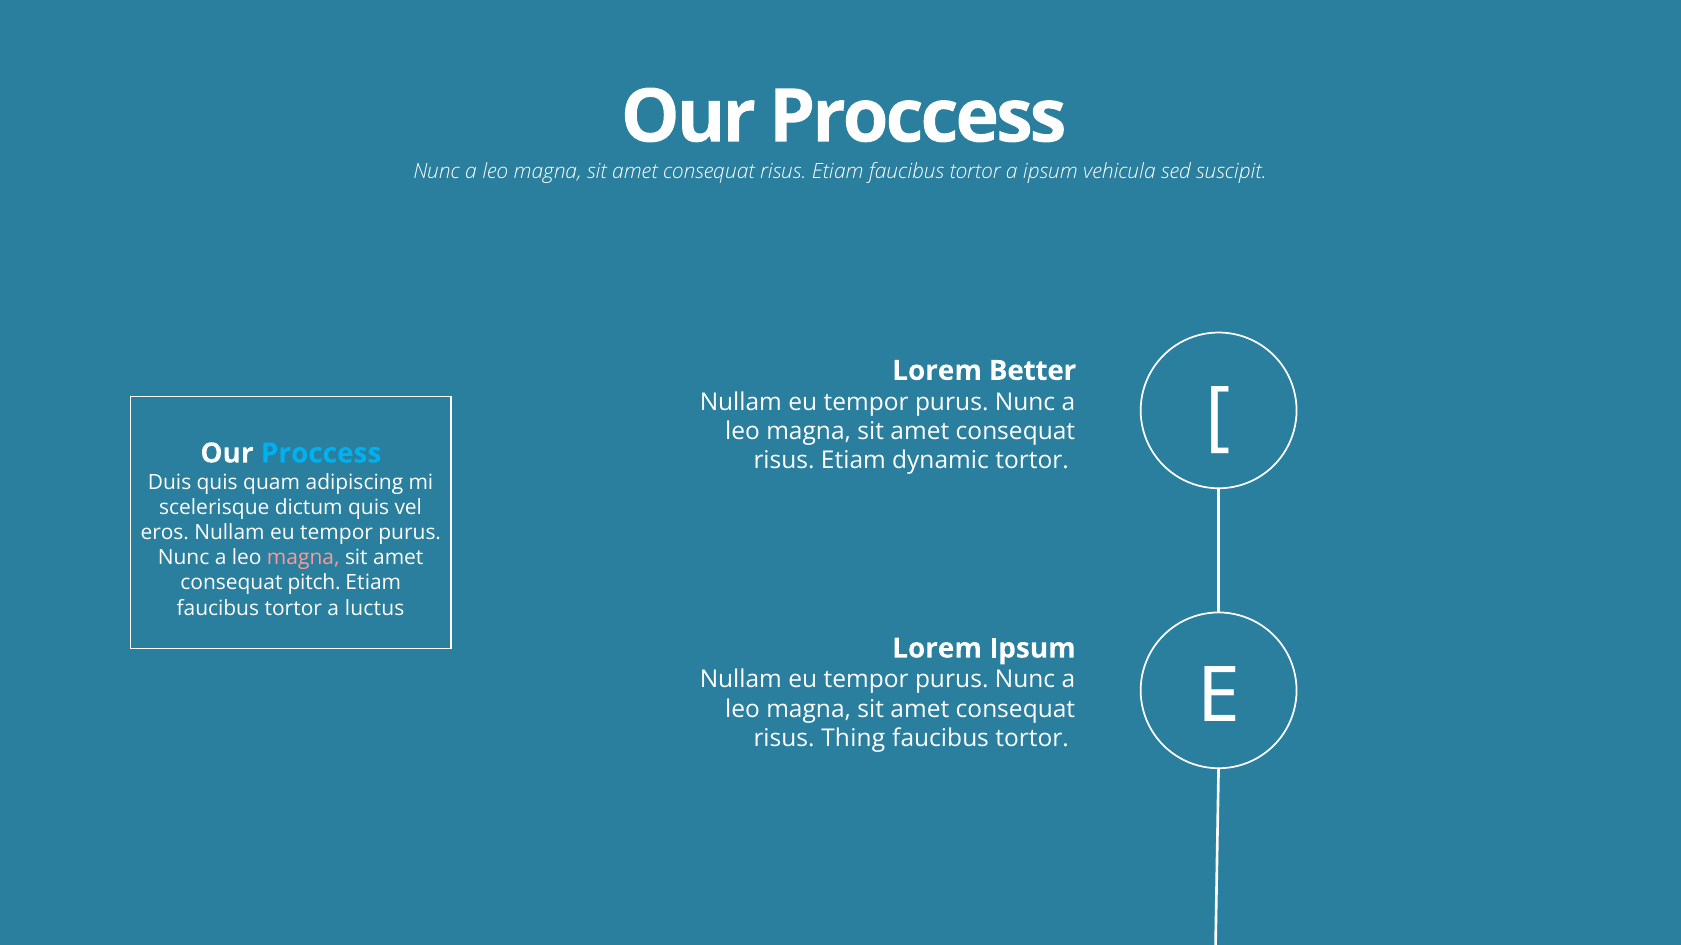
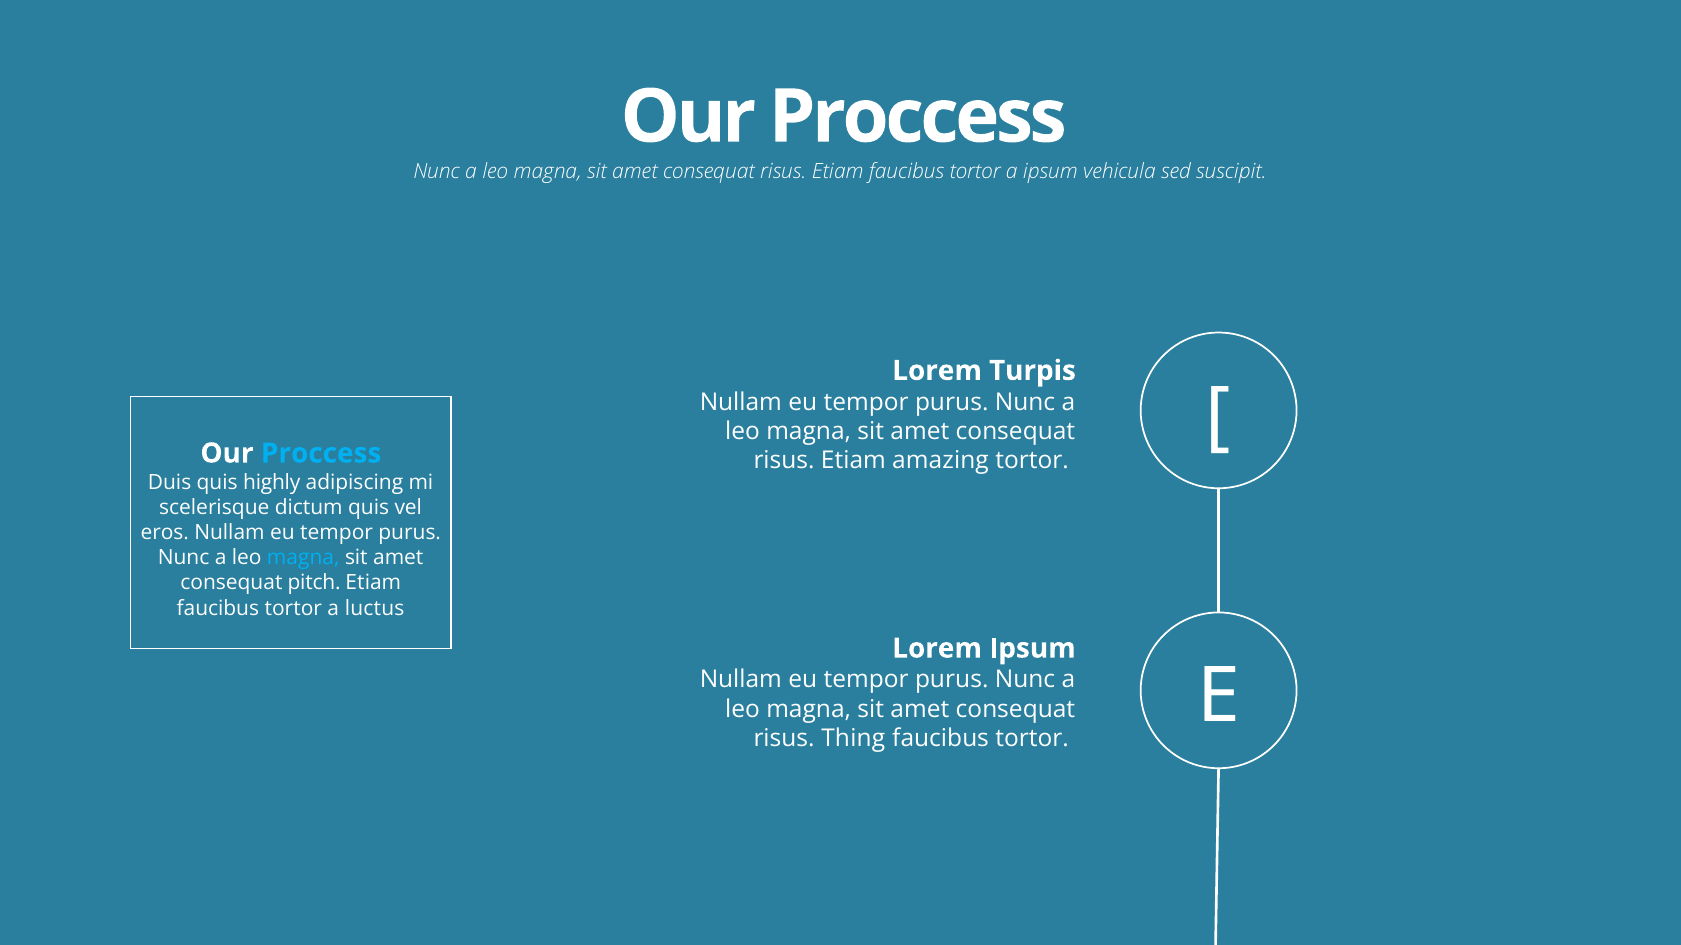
Better: Better -> Turpis
dynamic: dynamic -> amazing
quam: quam -> highly
magna at (303, 558) colour: pink -> light blue
